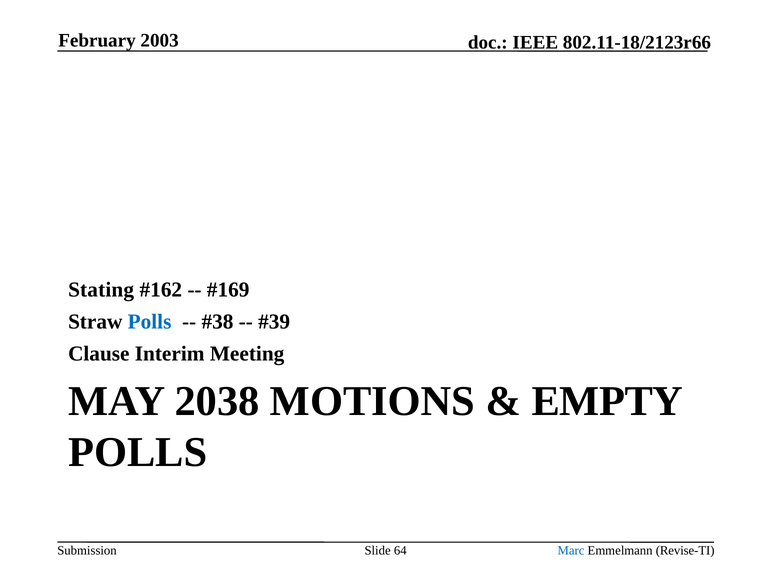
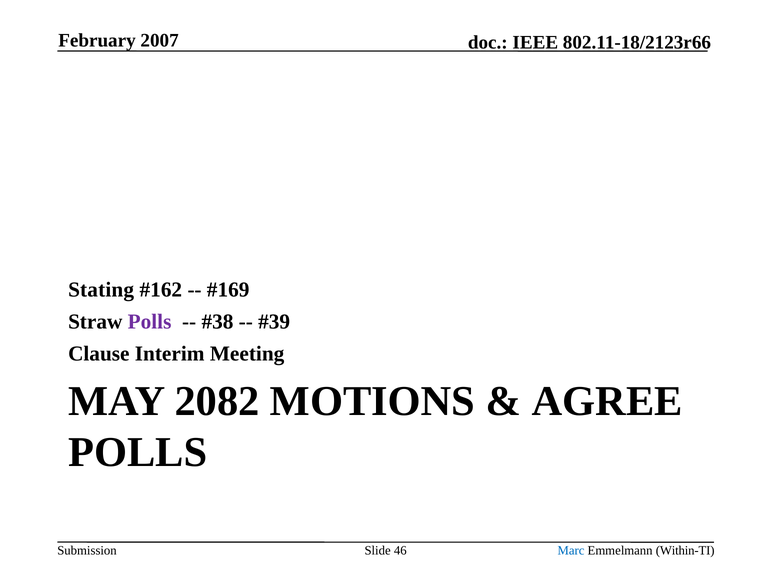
2003: 2003 -> 2007
Polls at (150, 322) colour: blue -> purple
2038: 2038 -> 2082
EMPTY: EMPTY -> AGREE
64: 64 -> 46
Revise-TI: Revise-TI -> Within-TI
